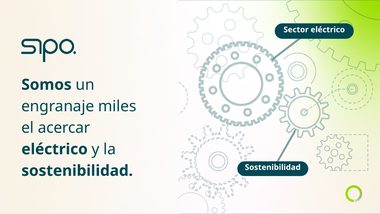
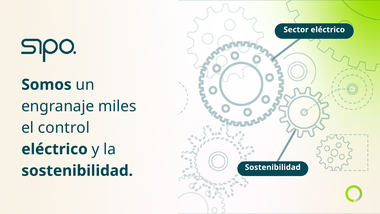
acercar: acercar -> control
